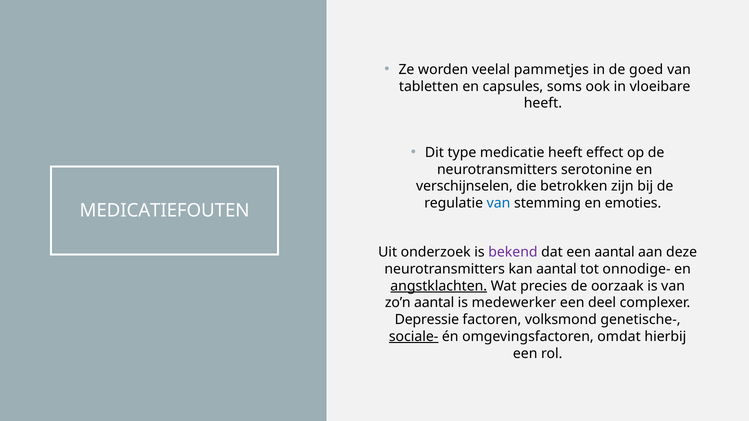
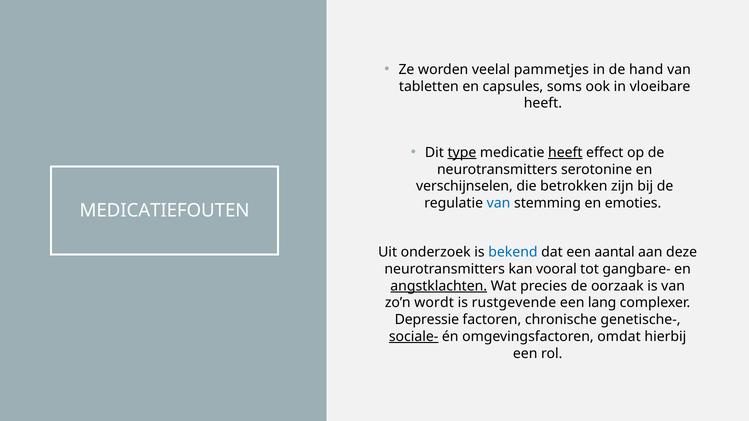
goed: goed -> hand
type underline: none -> present
heeft at (565, 153) underline: none -> present
bekend colour: purple -> blue
kan aantal: aantal -> vooral
onnodige-: onnodige- -> gangbare-
zo’n aantal: aantal -> wordt
medewerker: medewerker -> rustgevende
deel: deel -> lang
volksmond: volksmond -> chronische
